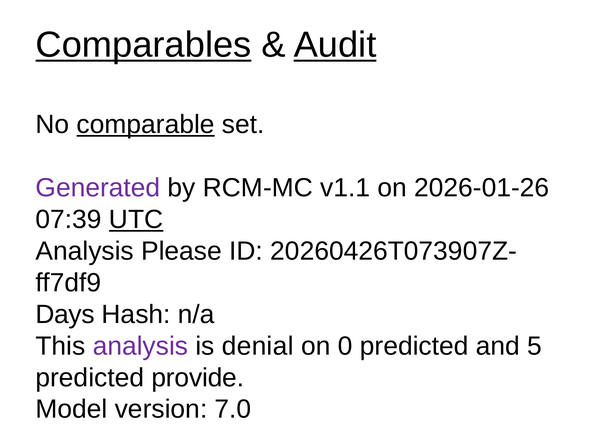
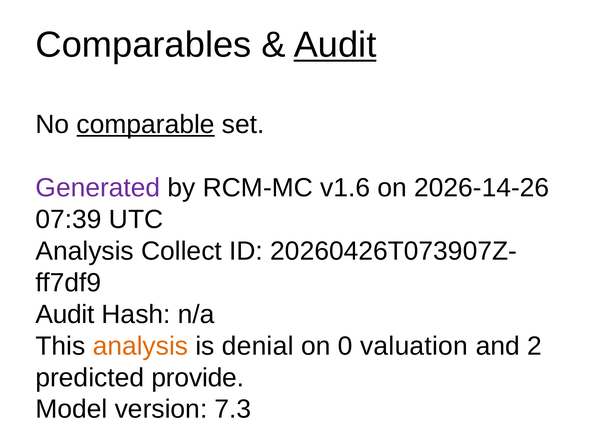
Comparables underline: present -> none
v1.1: v1.1 -> v1.6
2026-01-26: 2026-01-26 -> 2026-14-26
UTC underline: present -> none
Please: Please -> Collect
Days at (65, 315): Days -> Audit
analysis at (140, 346) colour: purple -> orange
0 predicted: predicted -> valuation
5: 5 -> 2
7.0: 7.0 -> 7.3
